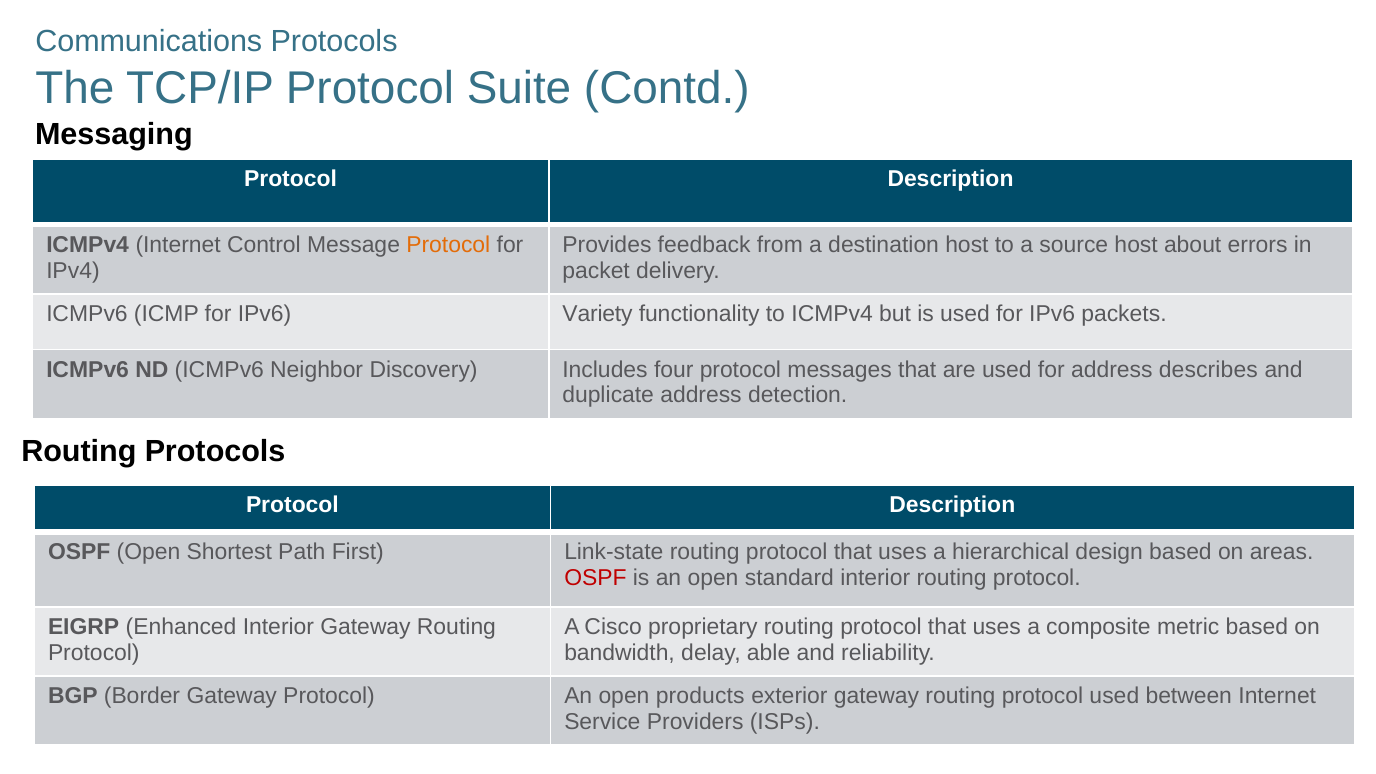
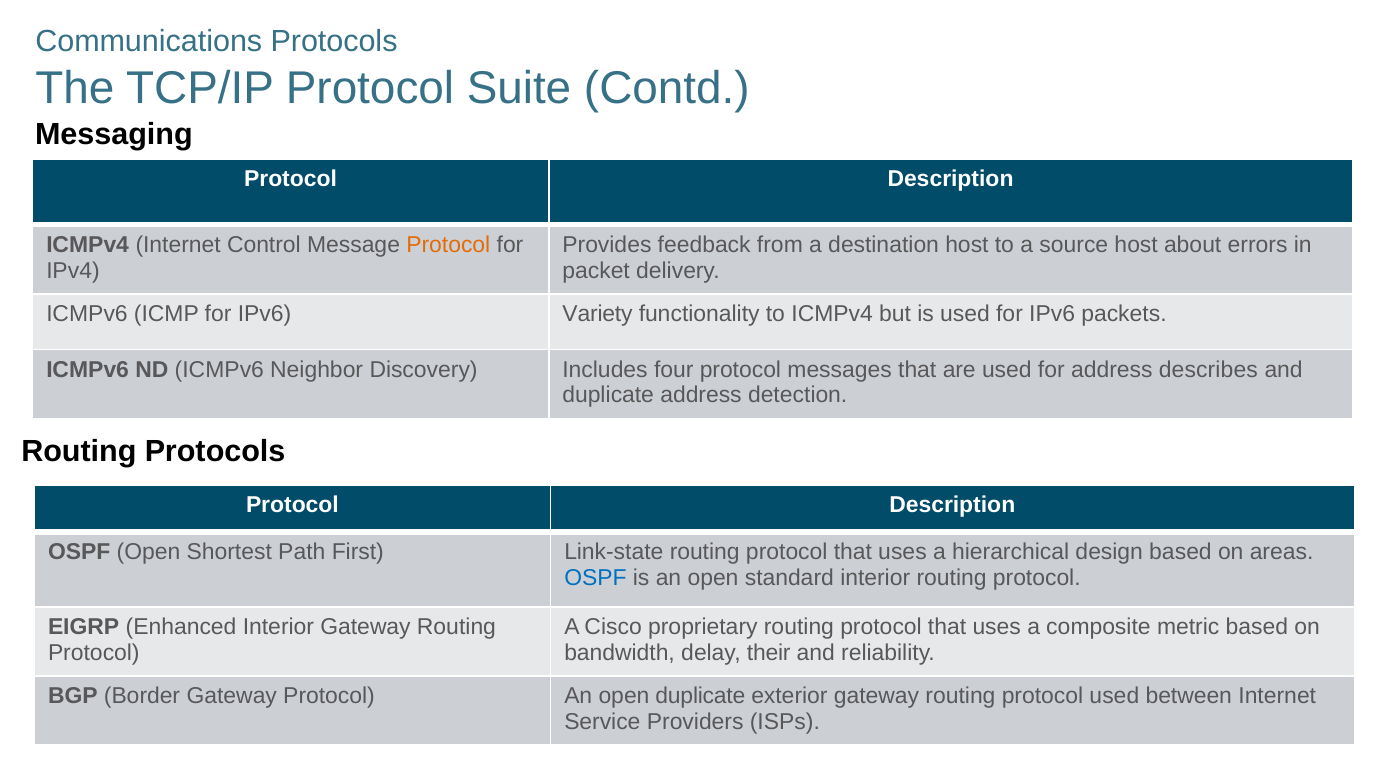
OSPF at (595, 578) colour: red -> blue
able: able -> their
open products: products -> duplicate
